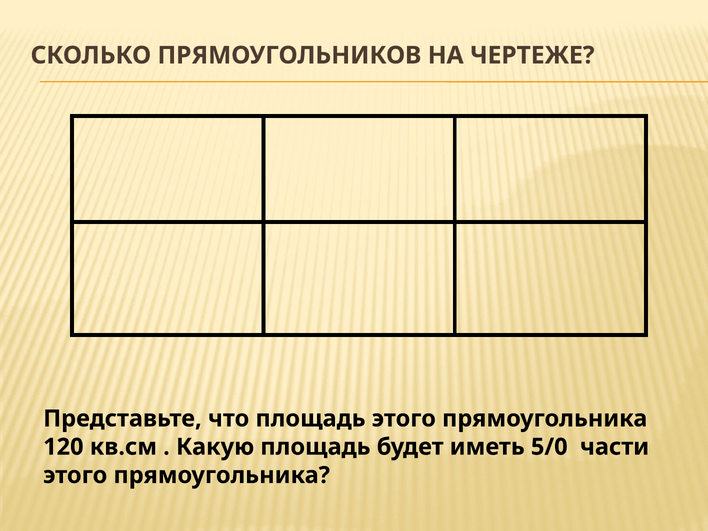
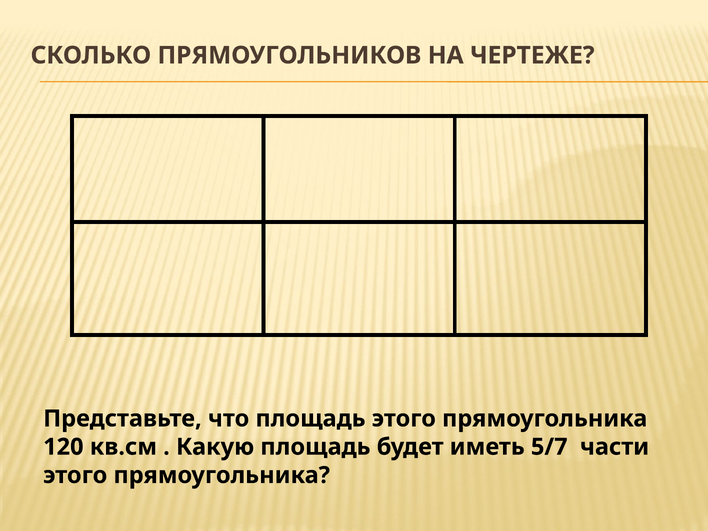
5/0: 5/0 -> 5/7
